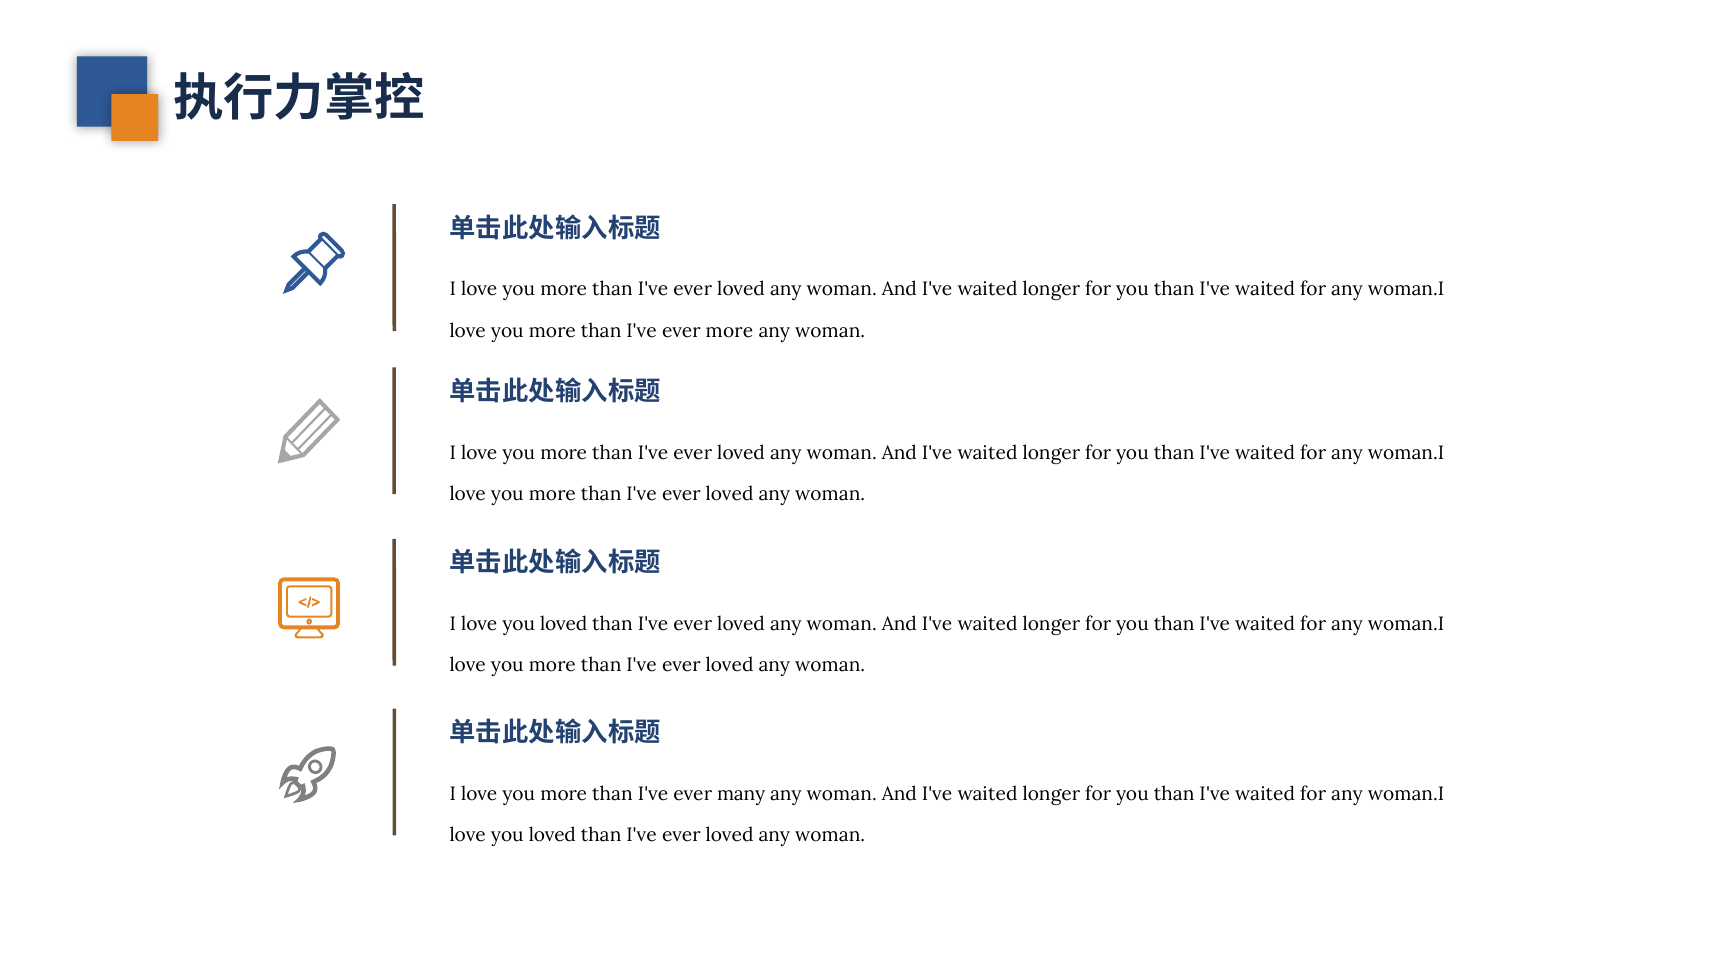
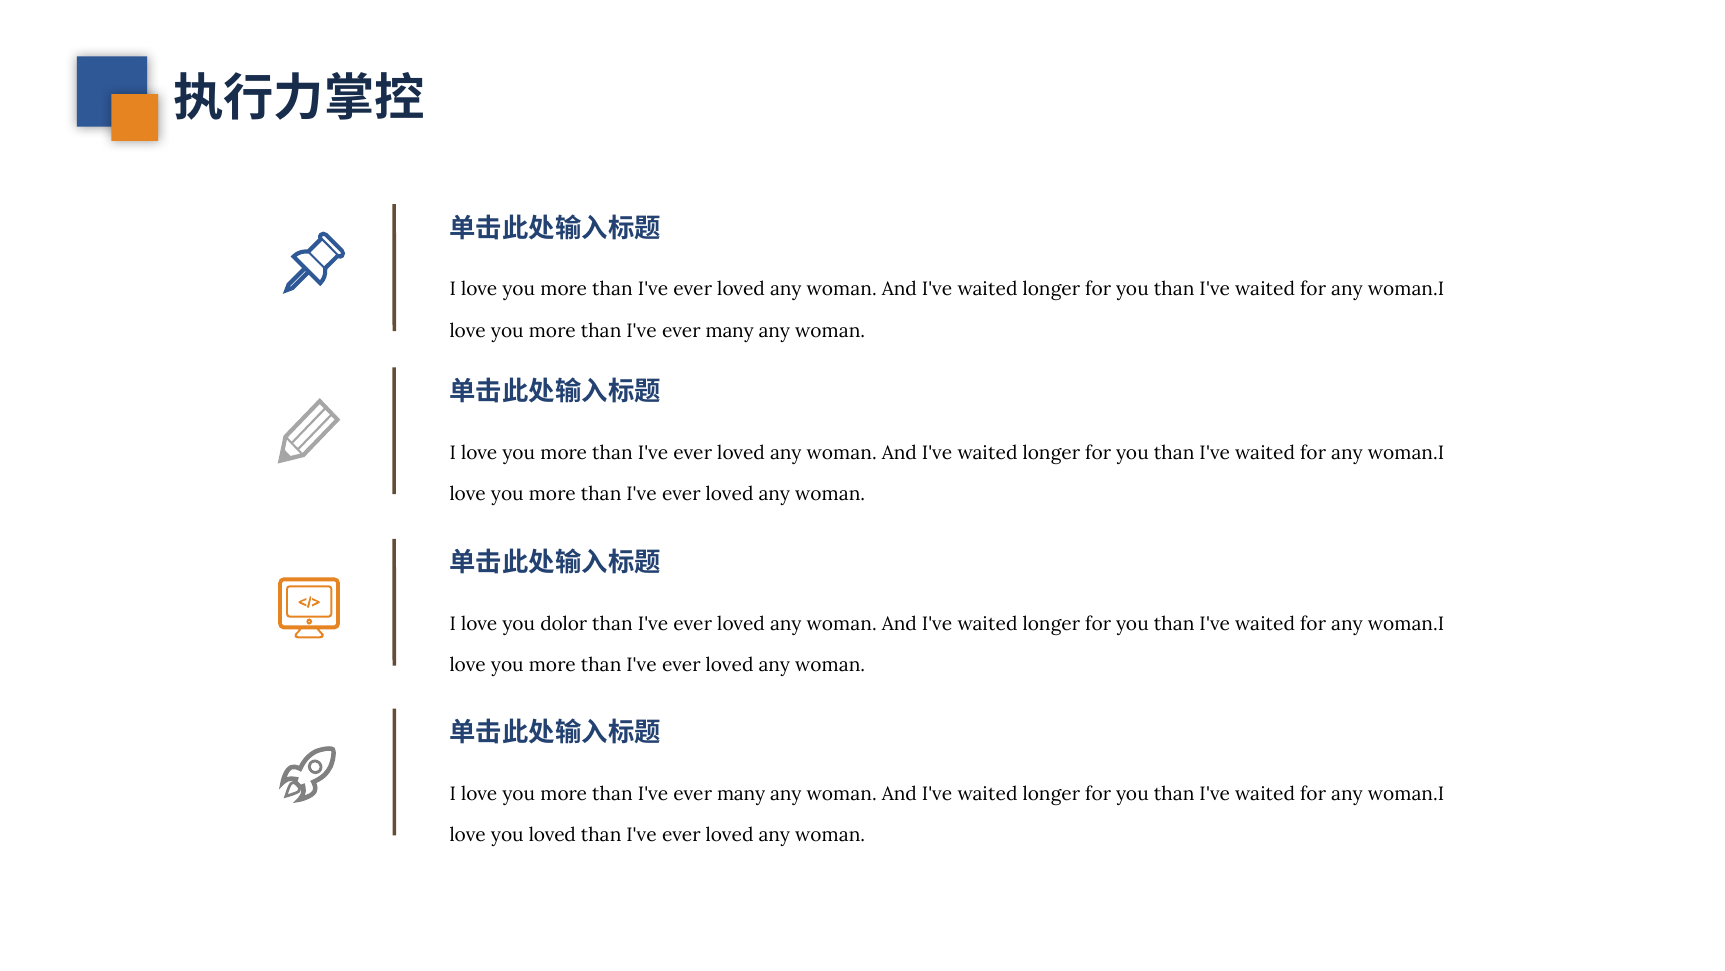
more at (729, 331): more -> many
I love you loved: loved -> dolor
